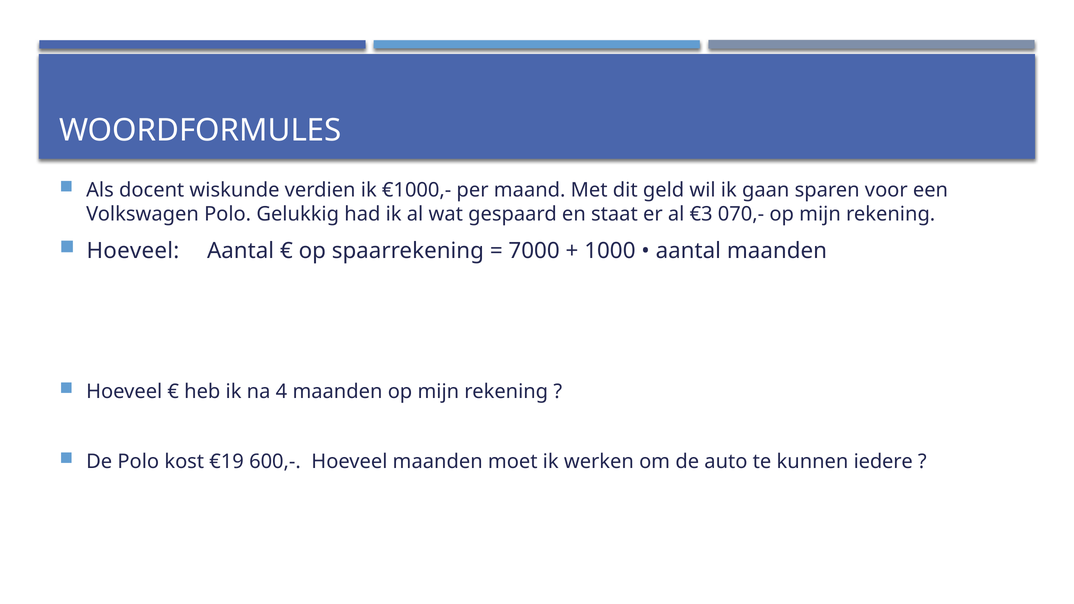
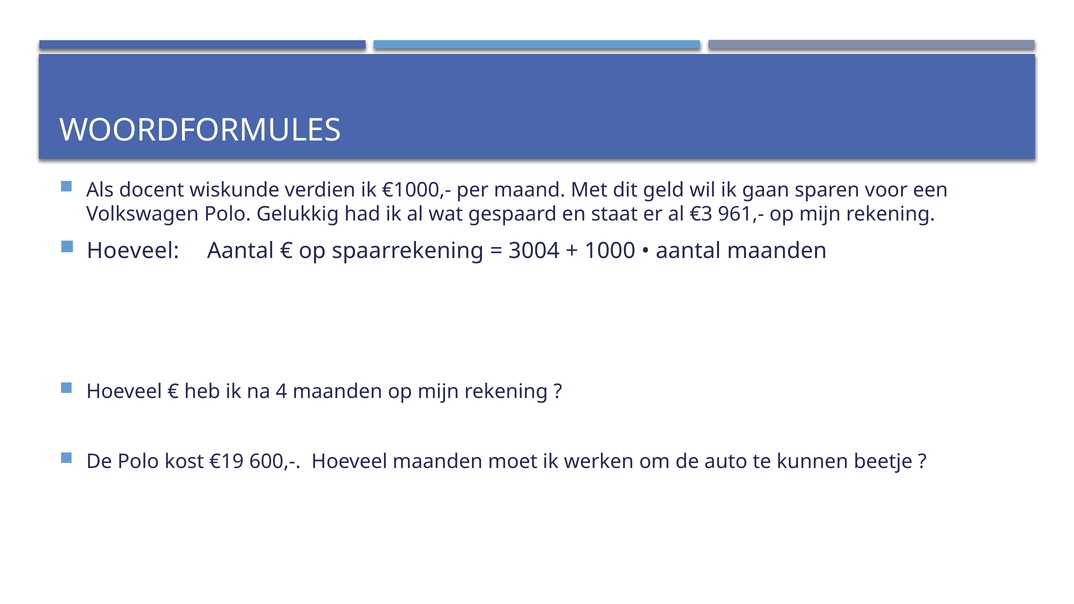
070,-: 070,- -> 961,-
7000: 7000 -> 3004
iedere: iedere -> beetje
